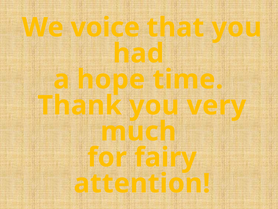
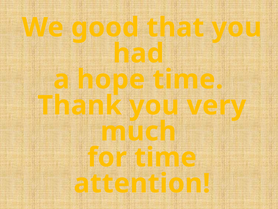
voice: voice -> good
for fairy: fairy -> time
